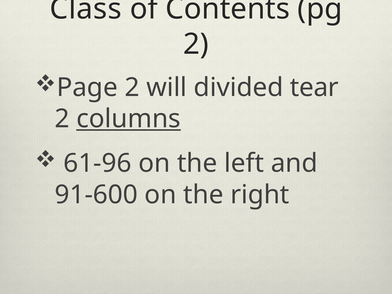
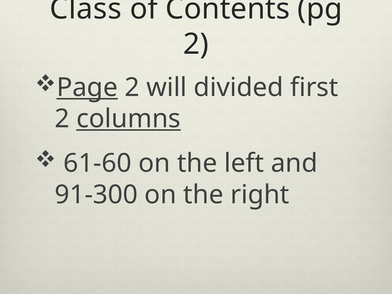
Page underline: none -> present
tear: tear -> first
61-96: 61-96 -> 61-60
91-600: 91-600 -> 91-300
